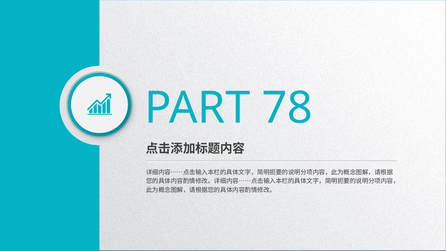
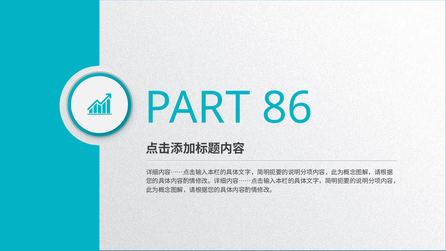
78: 78 -> 86
